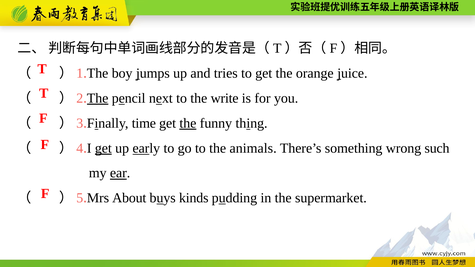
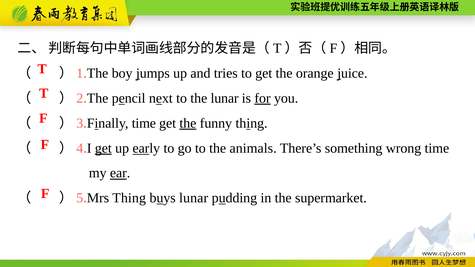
The at (98, 98) underline: present -> none
the write: write -> lunar
for underline: none -> present
wrong such: such -> time
About at (129, 198): About -> Thing
buys kinds: kinds -> lunar
